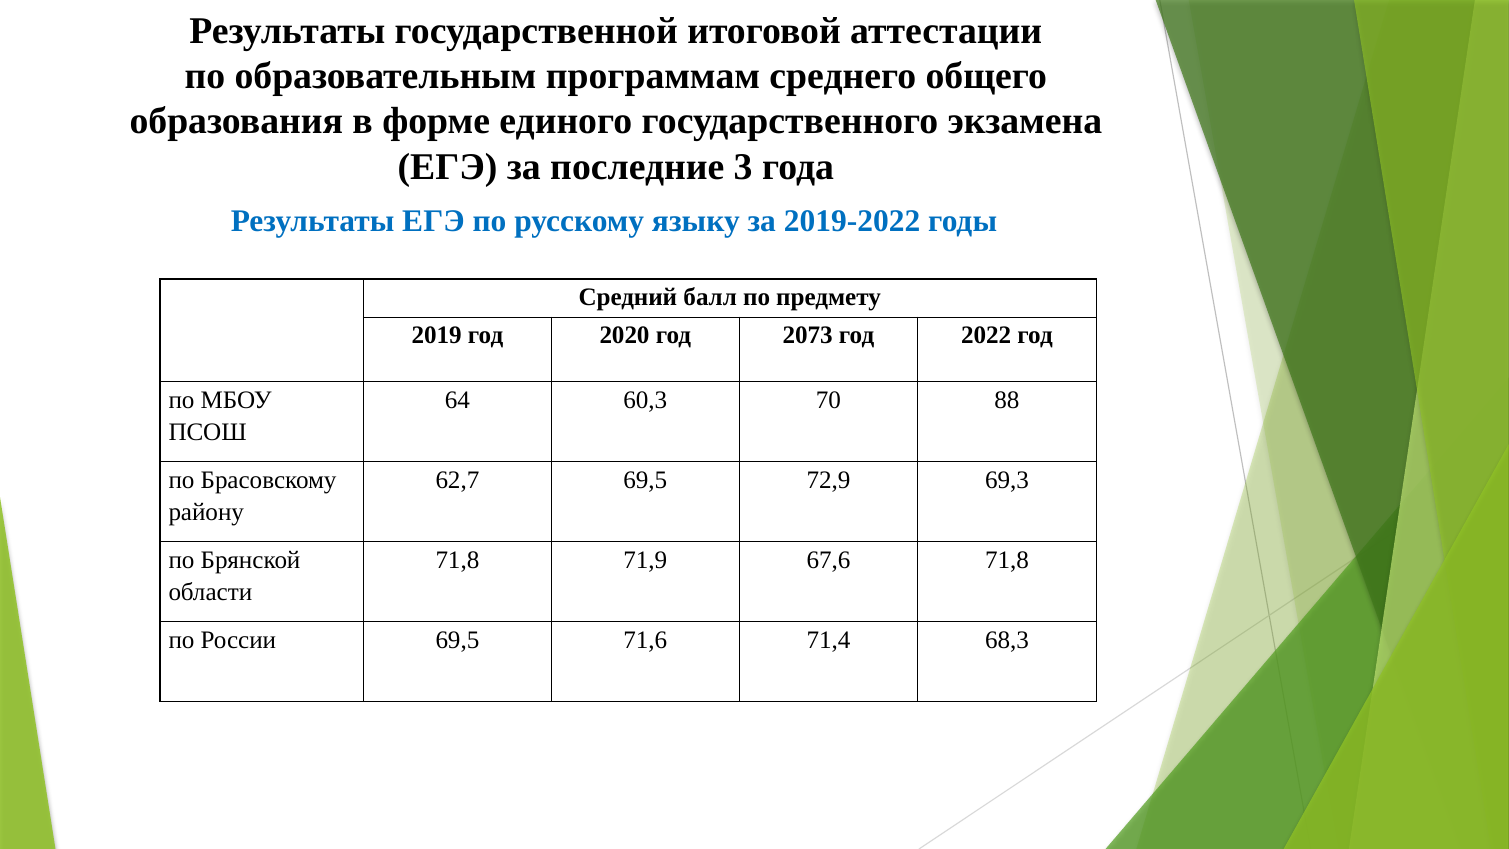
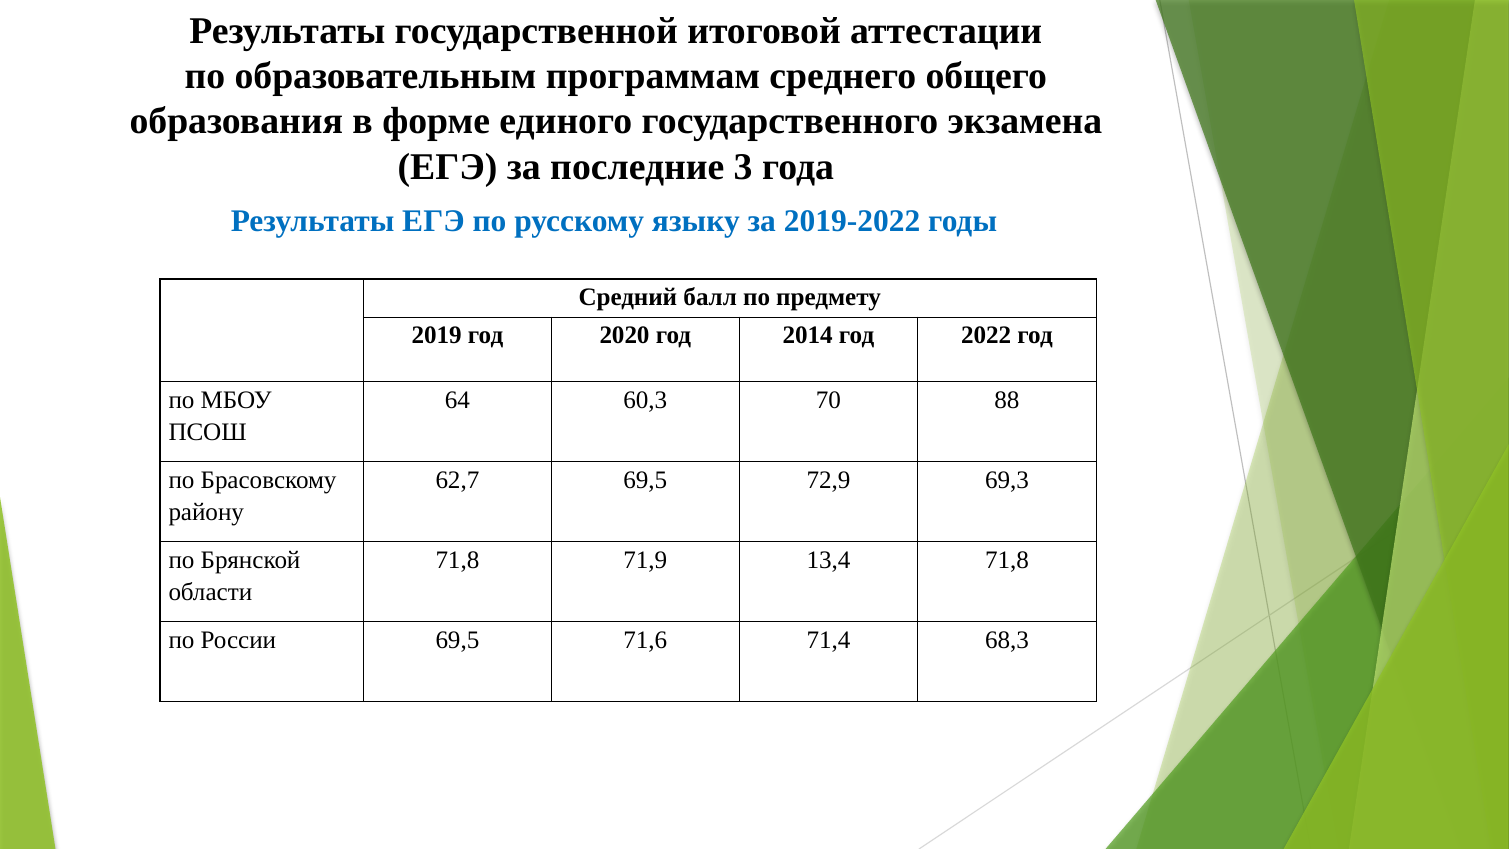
2073: 2073 -> 2014
67,6: 67,6 -> 13,4
